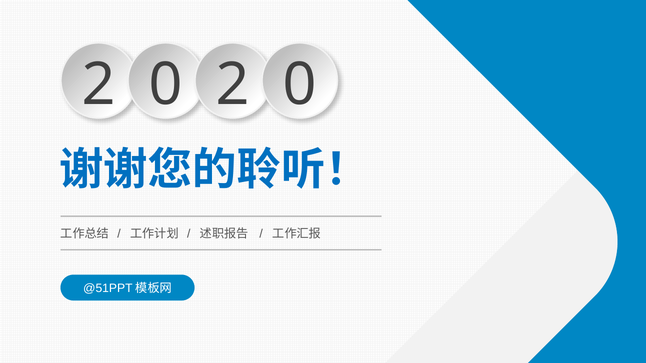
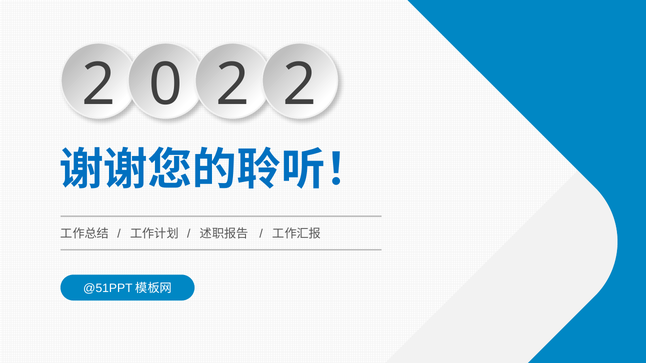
0 at (300, 85): 0 -> 2
